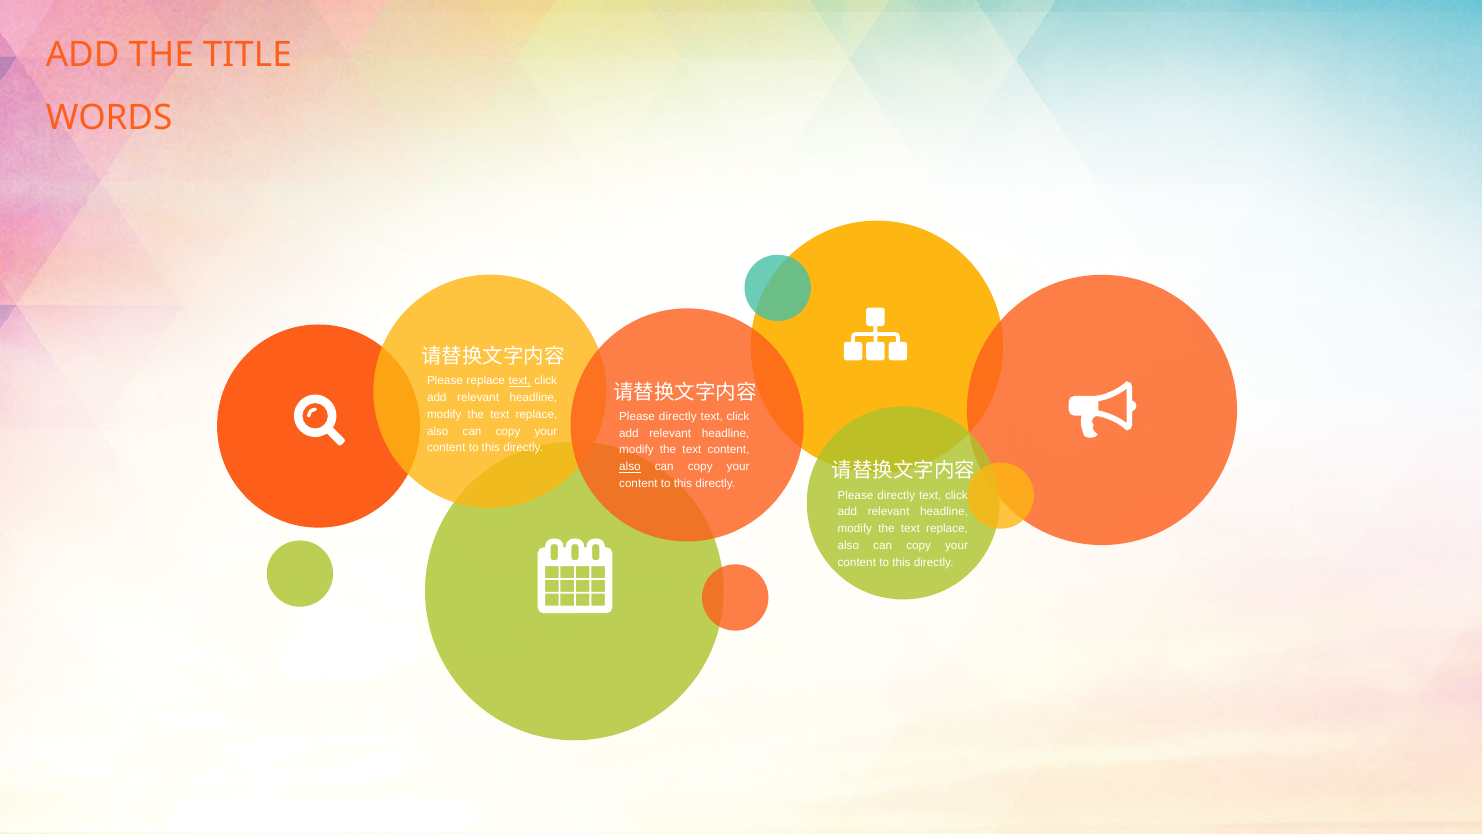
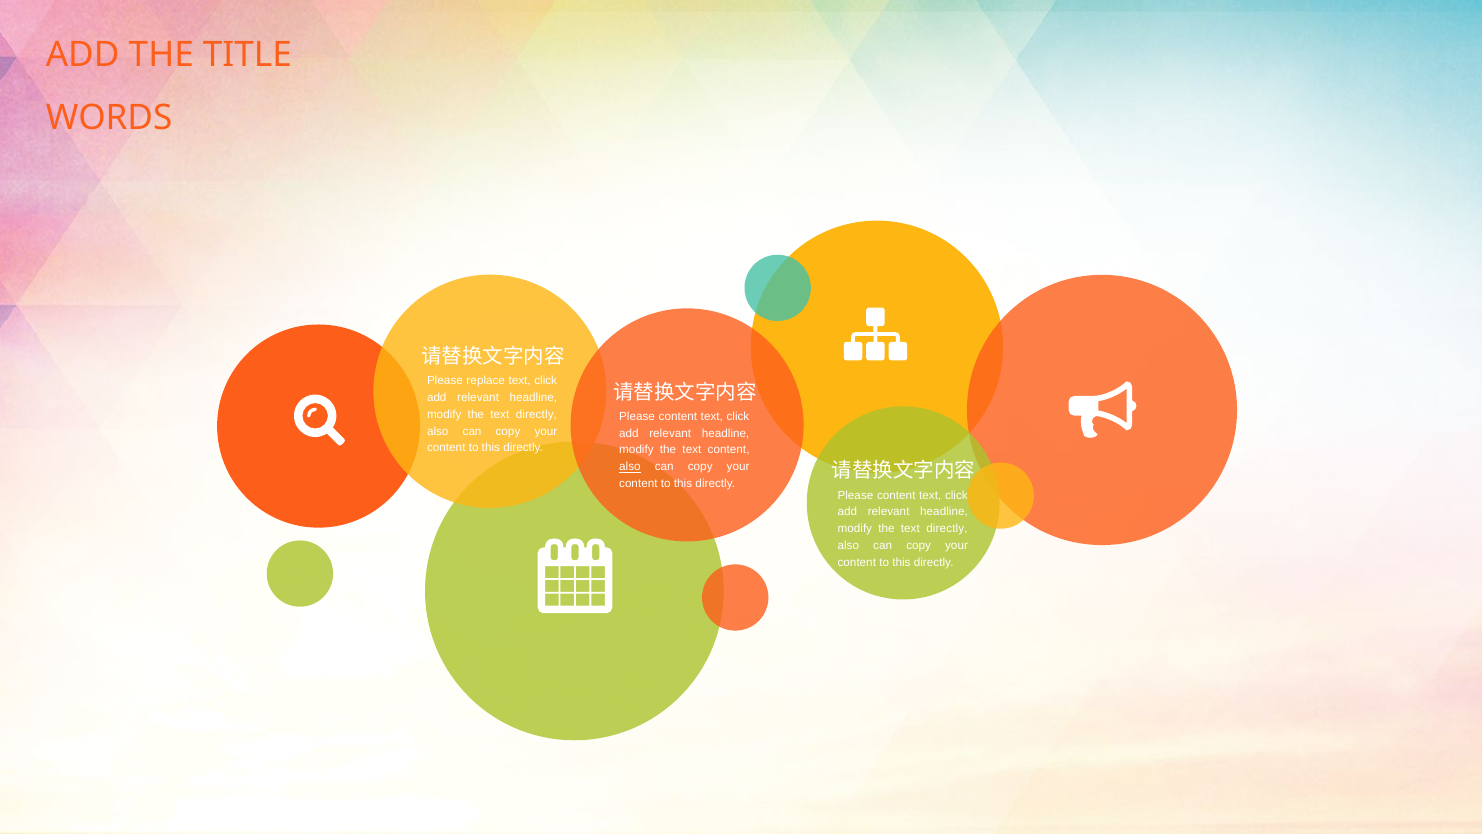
text at (520, 381) underline: present -> none
replace at (536, 414): replace -> directly
directly at (678, 416): directly -> content
directly at (896, 495): directly -> content
replace at (947, 529): replace -> directly
